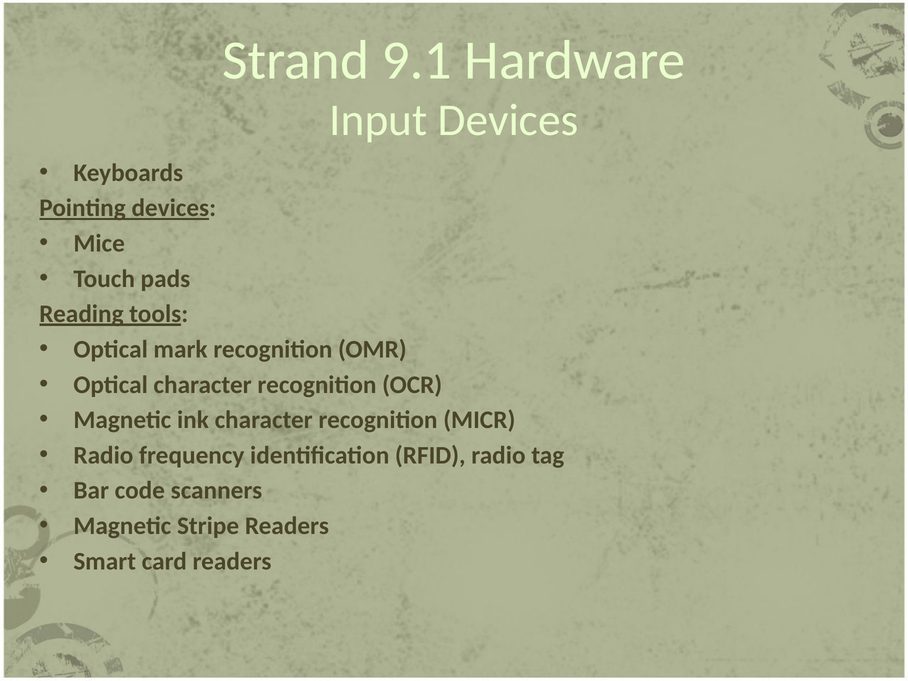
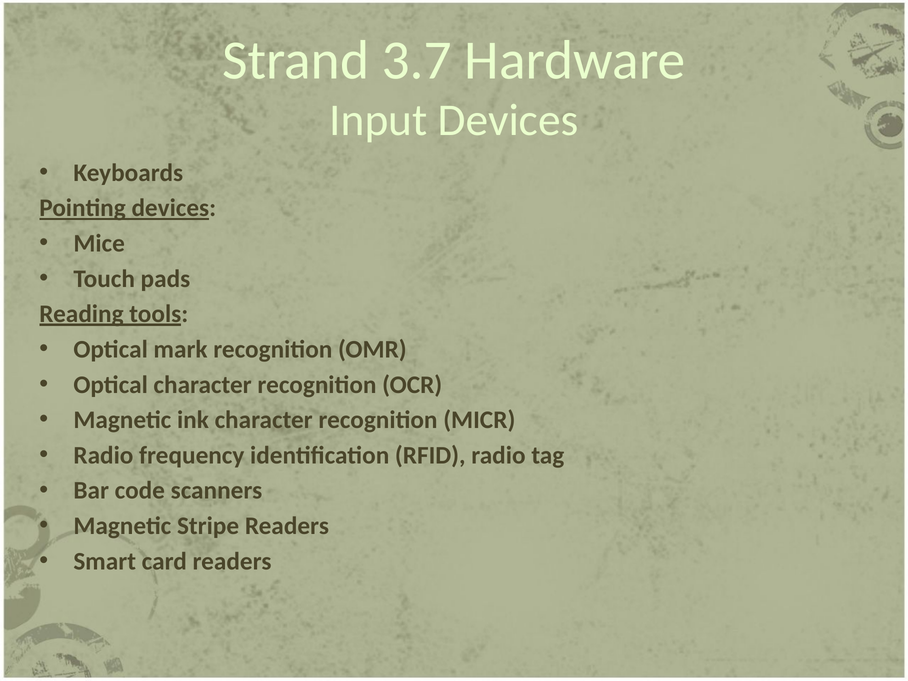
9.1: 9.1 -> 3.7
